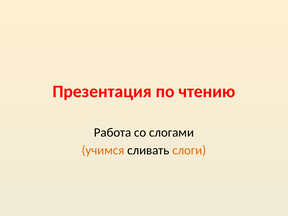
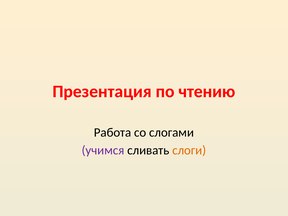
учимся colour: orange -> purple
